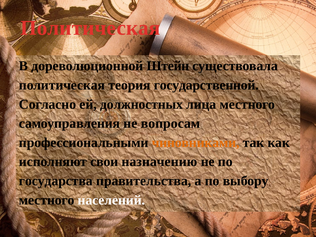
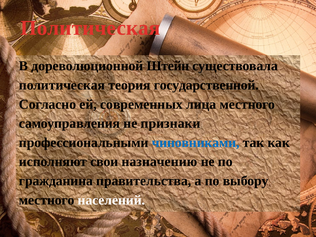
должностных: должностных -> современных
вопросам: вопросам -> признаки
чиновниками colour: orange -> blue
государства: государства -> гражданина
